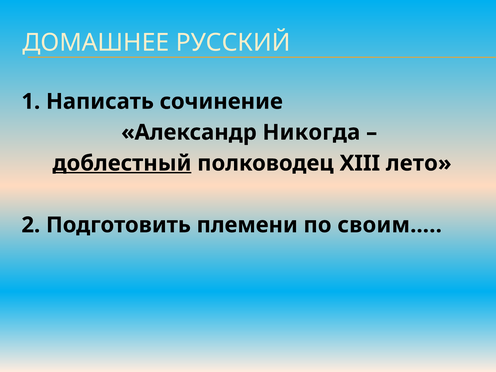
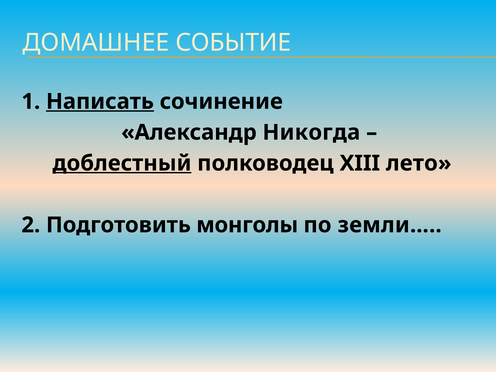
РУССКИЙ: РУССКИЙ -> СОБЫТИЕ
Написать underline: none -> present
племени: племени -> монголы
своим…: своим… -> земли…
